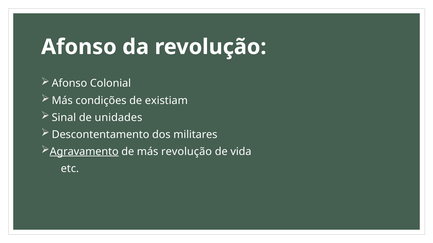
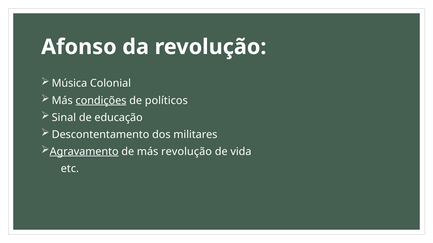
Afonso at (69, 84): Afonso -> Música
condições underline: none -> present
existiam: existiam -> políticos
unidades: unidades -> educação
